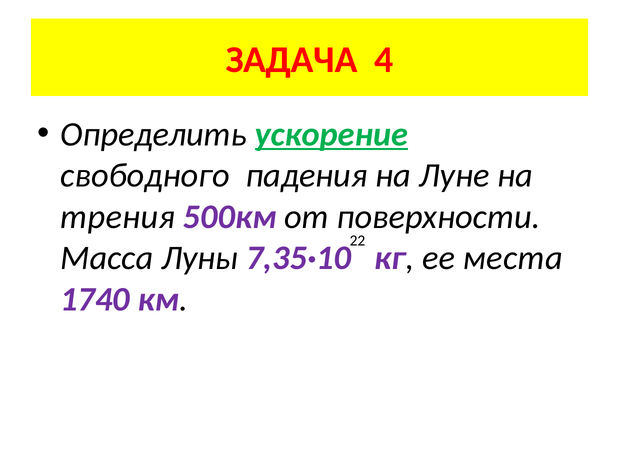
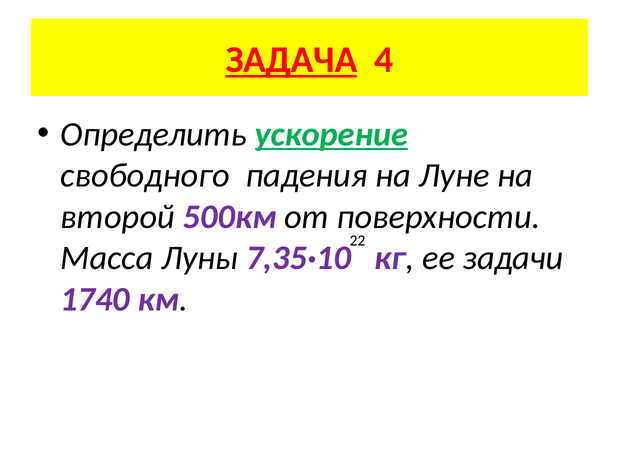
ЗАДАЧА underline: none -> present
трения: трения -> второй
места: места -> задачи
